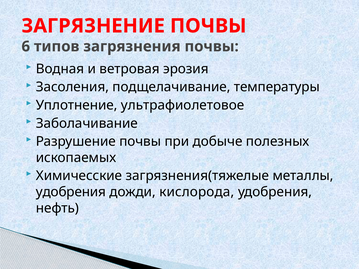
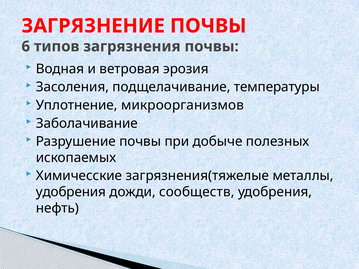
ультрафиолетовое: ультрафиолетовое -> микроорганизмов
кислорода: кислорода -> сообществ
